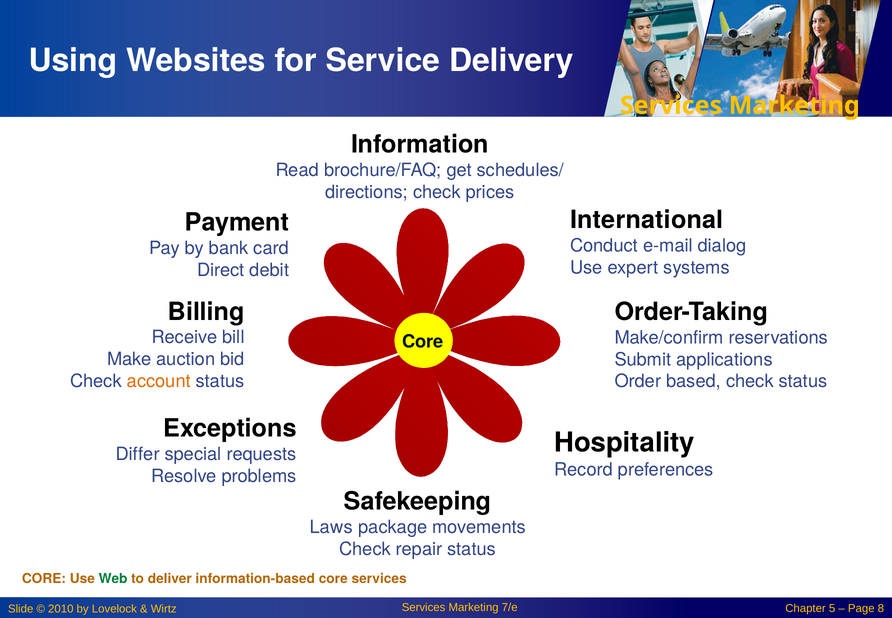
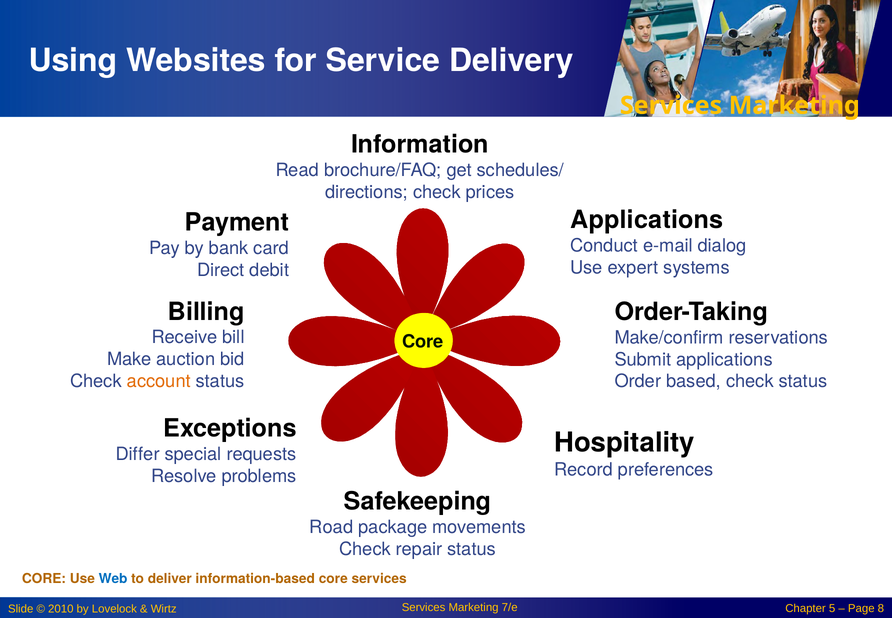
International at (647, 220): International -> Applications
Laws: Laws -> Road
Web colour: green -> blue
